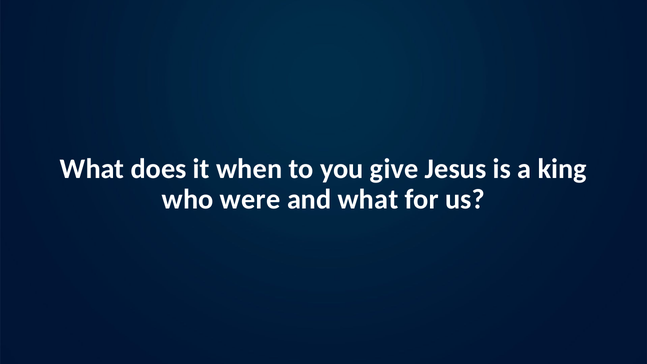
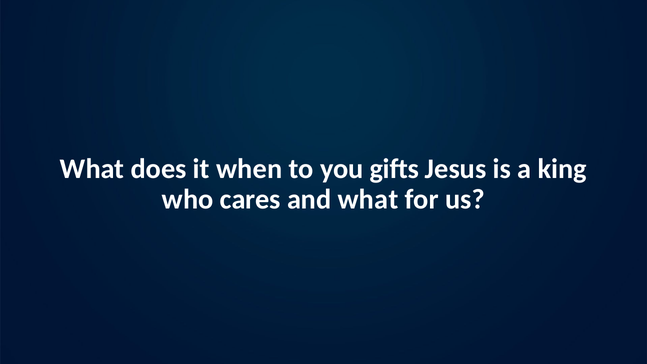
give: give -> gifts
were: were -> cares
